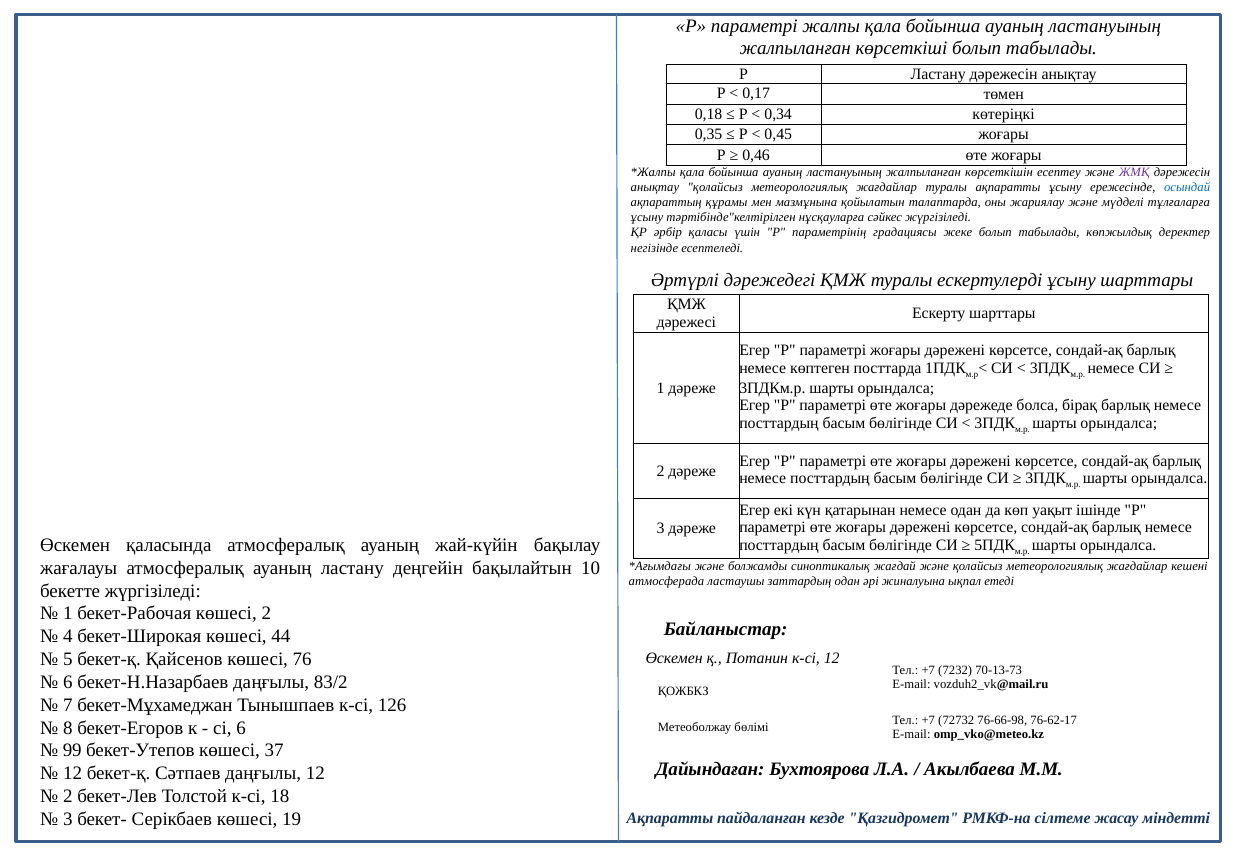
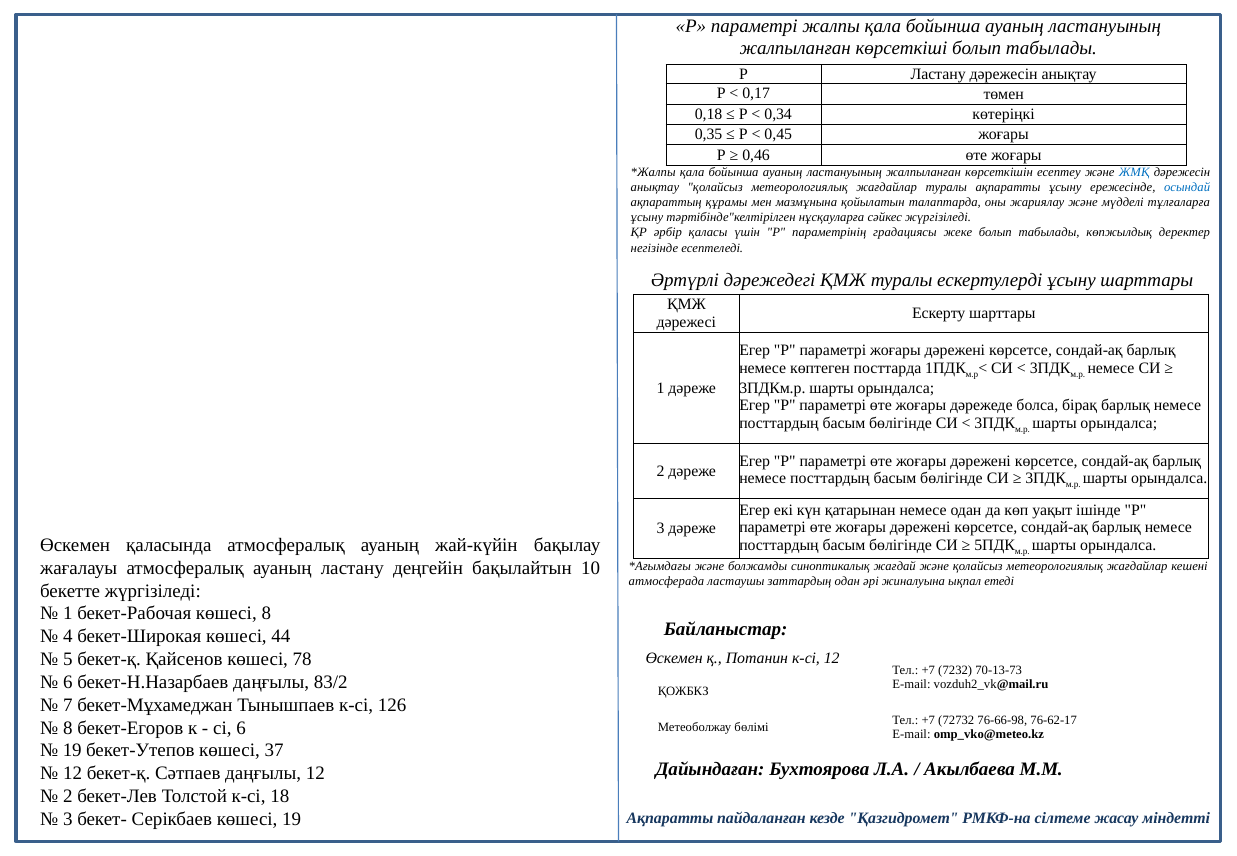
ЖМҚ colour: purple -> blue
көшесі 2: 2 -> 8
76: 76 -> 78
99 at (72, 751): 99 -> 19
